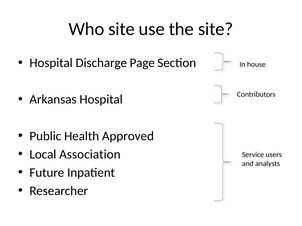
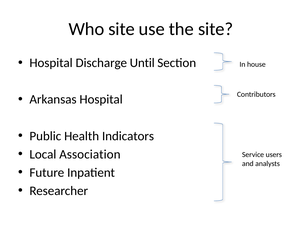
Page: Page -> Until
Approved: Approved -> Indicators
